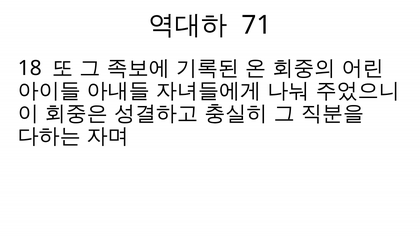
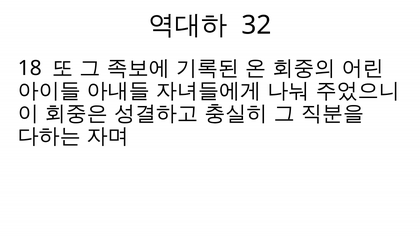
71: 71 -> 32
